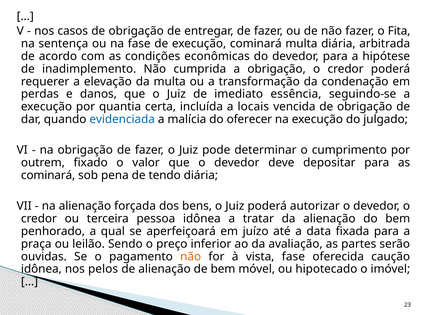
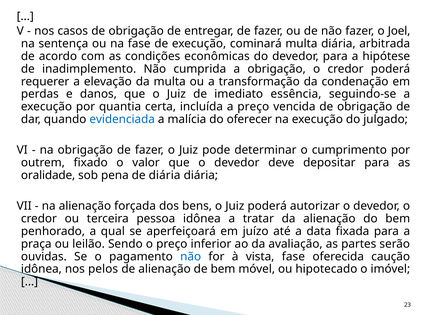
Fita: Fita -> Joel
a locais: locais -> preço
cominará at (48, 176): cominará -> oralidade
de tendo: tendo -> diária
não at (191, 257) colour: orange -> blue
